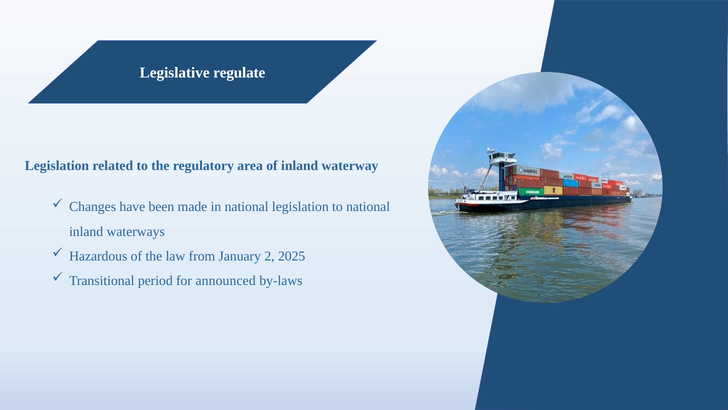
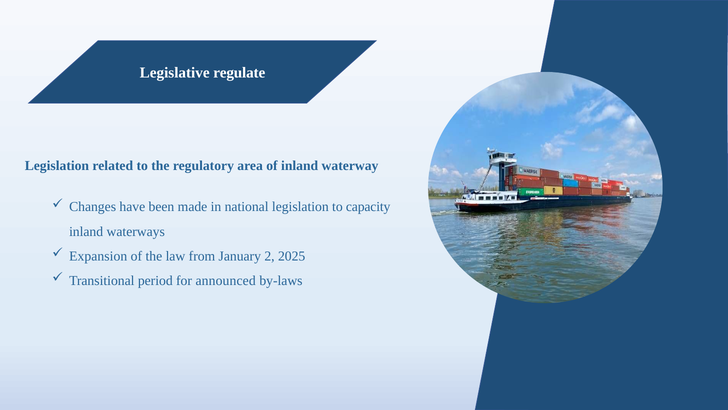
to national: national -> capacity
Hazardous: Hazardous -> Expansion
